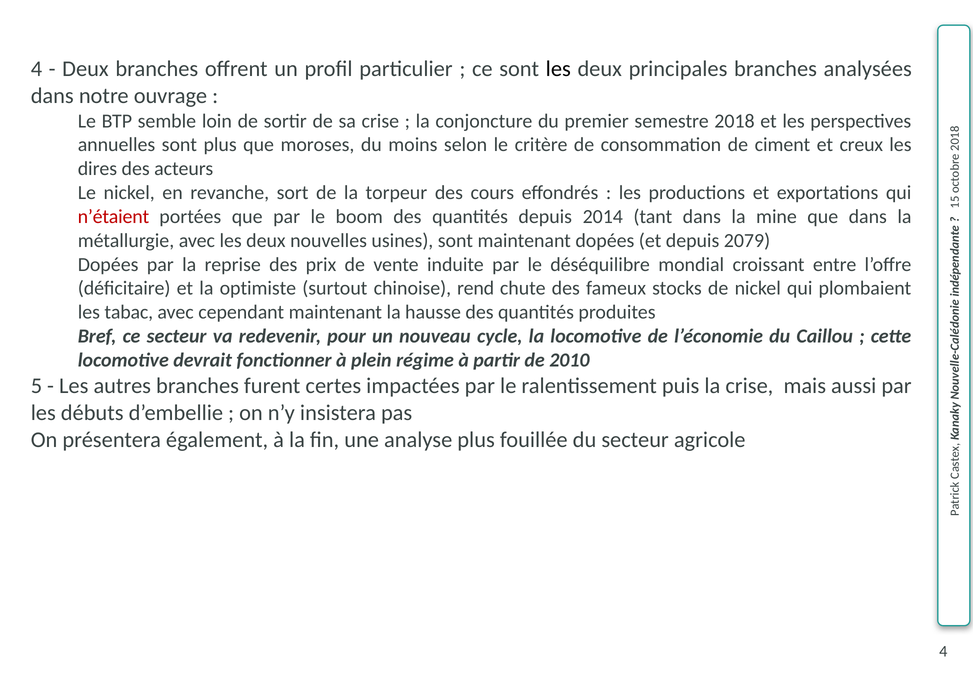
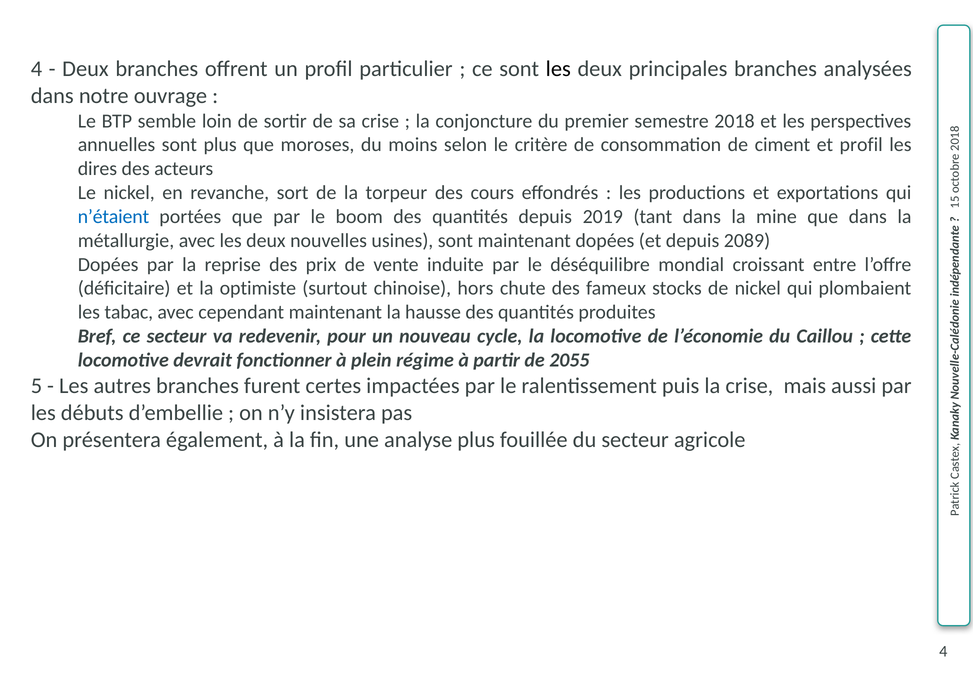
et creux: creux -> profil
n’étaient colour: red -> blue
2014: 2014 -> 2019
2079: 2079 -> 2089
rend: rend -> hors
2010: 2010 -> 2055
